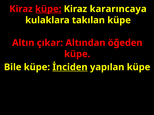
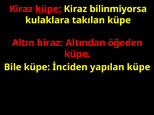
kararıncaya: kararıncaya -> bilinmiyorsa
çıkar: çıkar -> biraz
İnciden underline: present -> none
